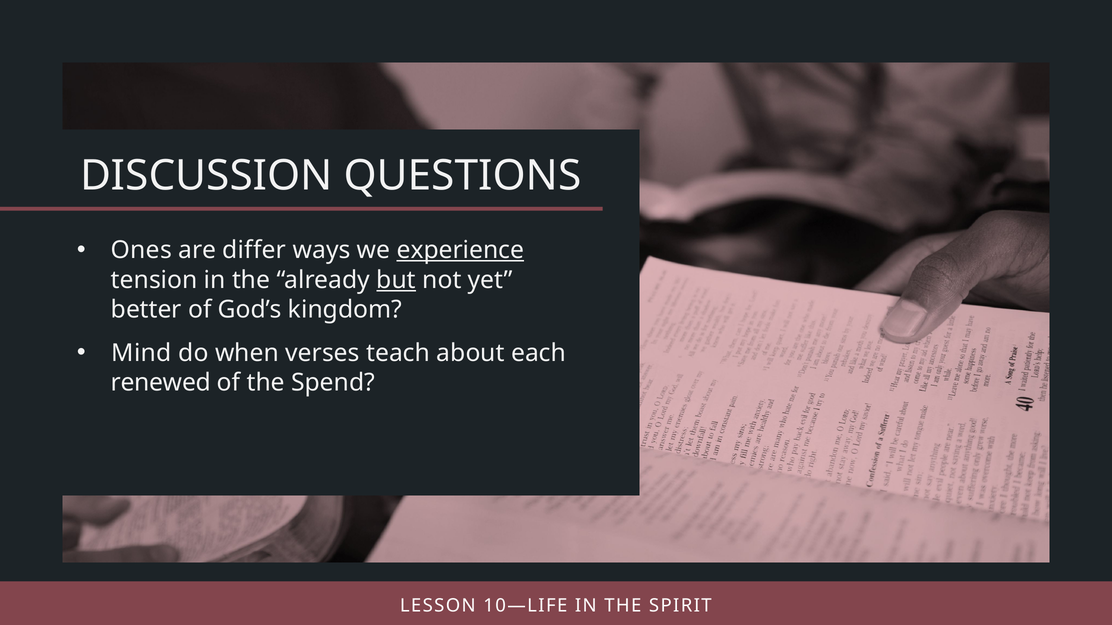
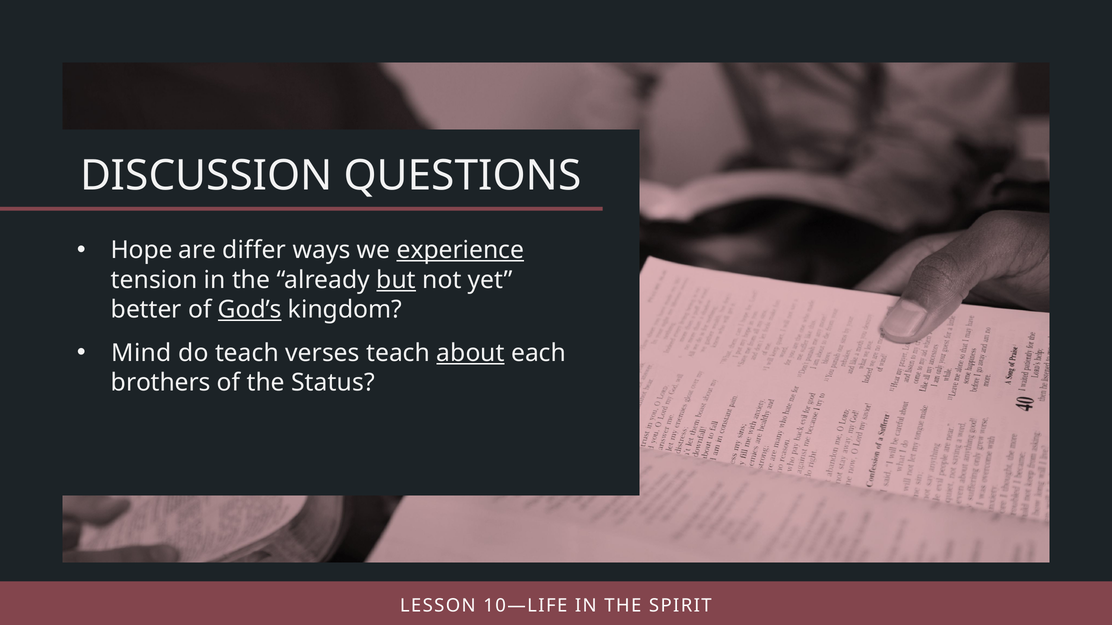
Ones: Ones -> Hope
God’s underline: none -> present
do when: when -> teach
about underline: none -> present
renewed: renewed -> brothers
Spend: Spend -> Status
